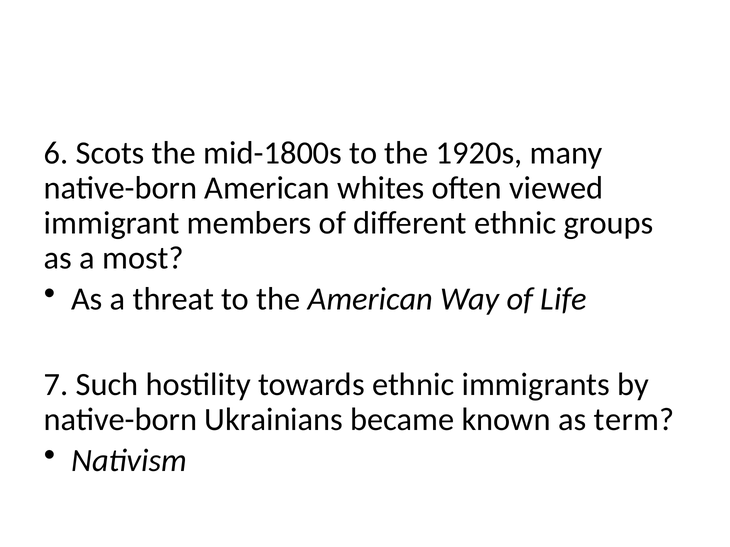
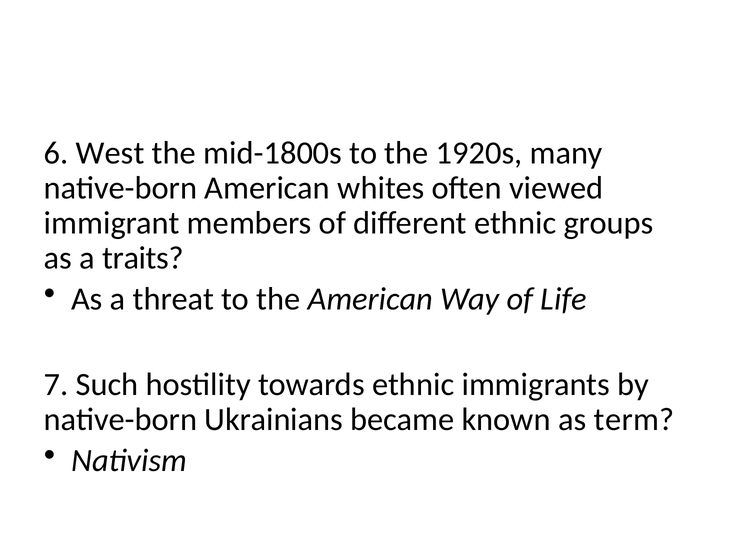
Scots: Scots -> West
most: most -> traits
